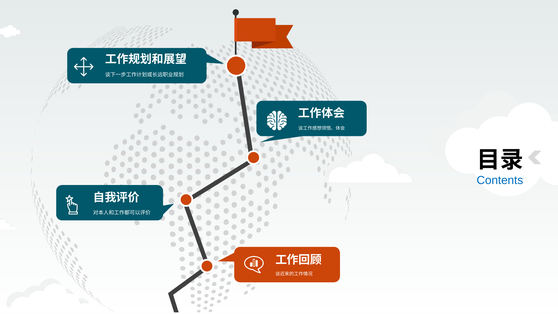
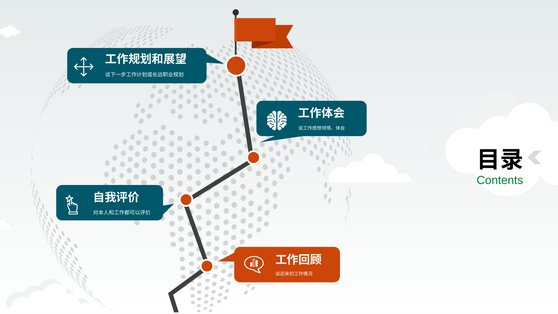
Contents colour: blue -> green
